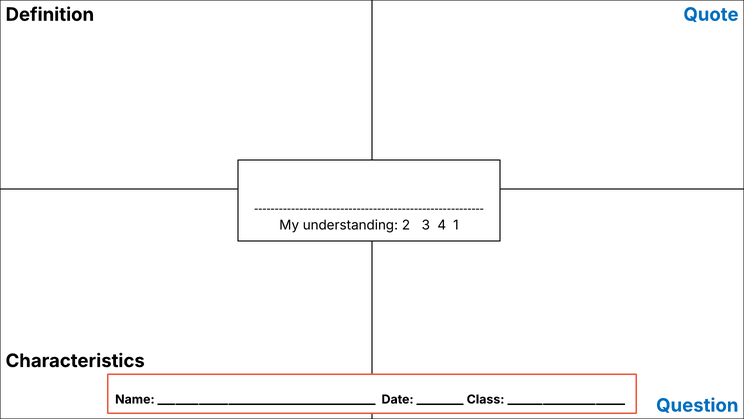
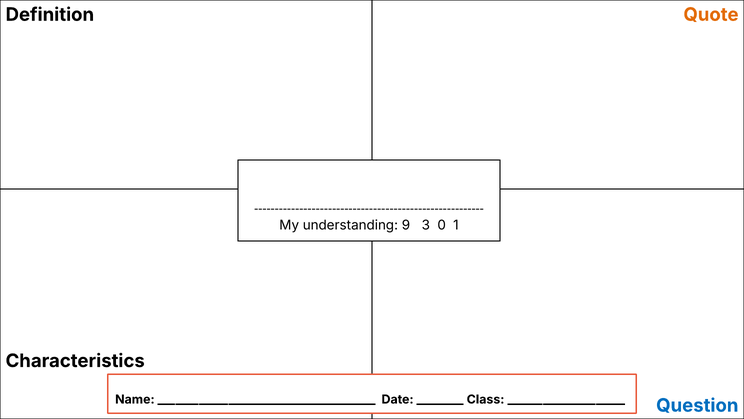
Quote colour: blue -> orange
2: 2 -> 9
4: 4 -> 0
